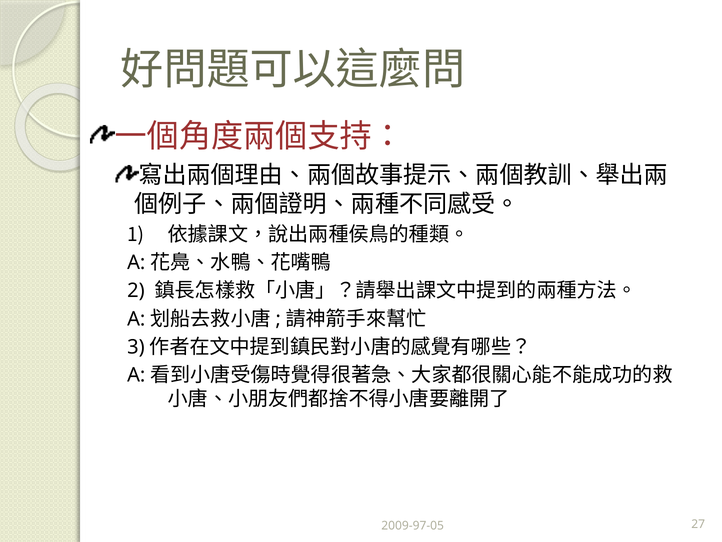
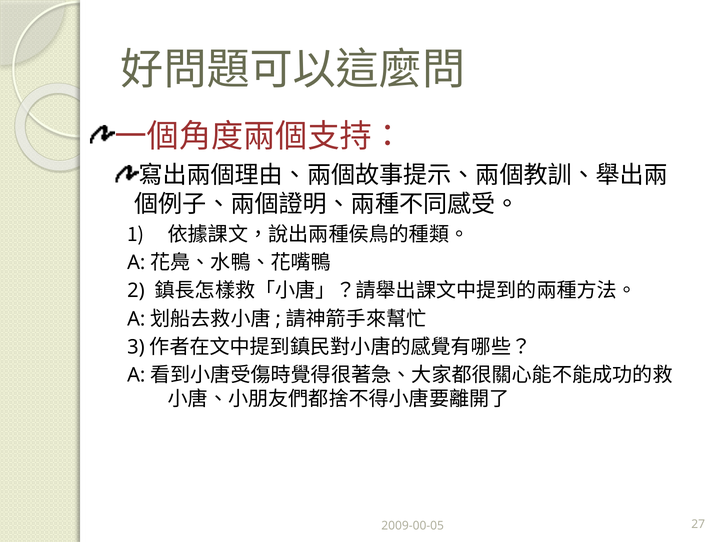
2009-97-05: 2009-97-05 -> 2009-00-05
